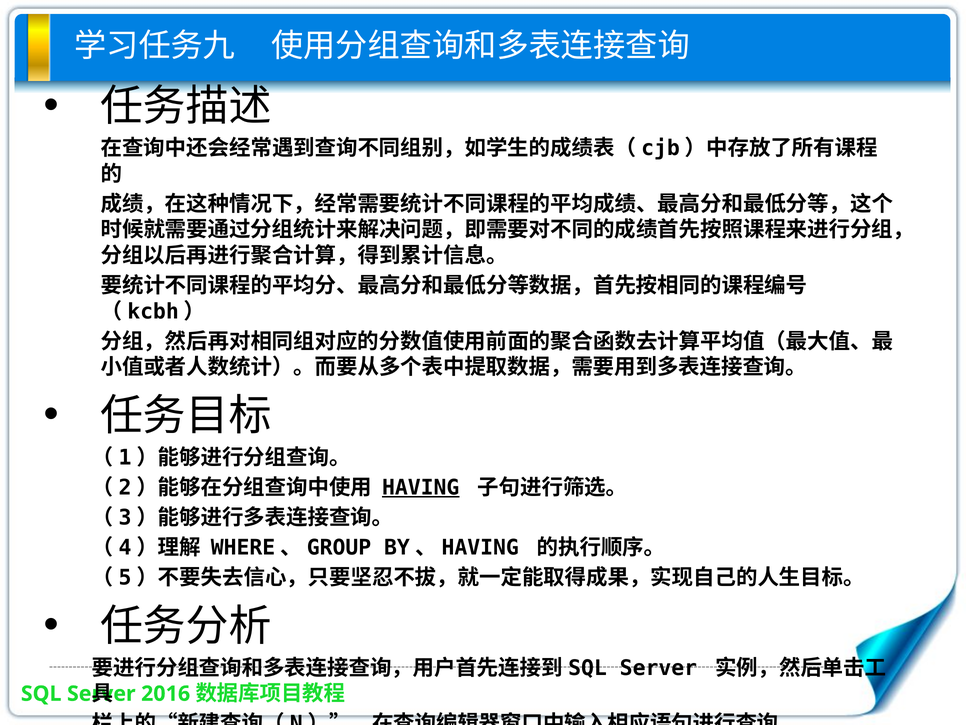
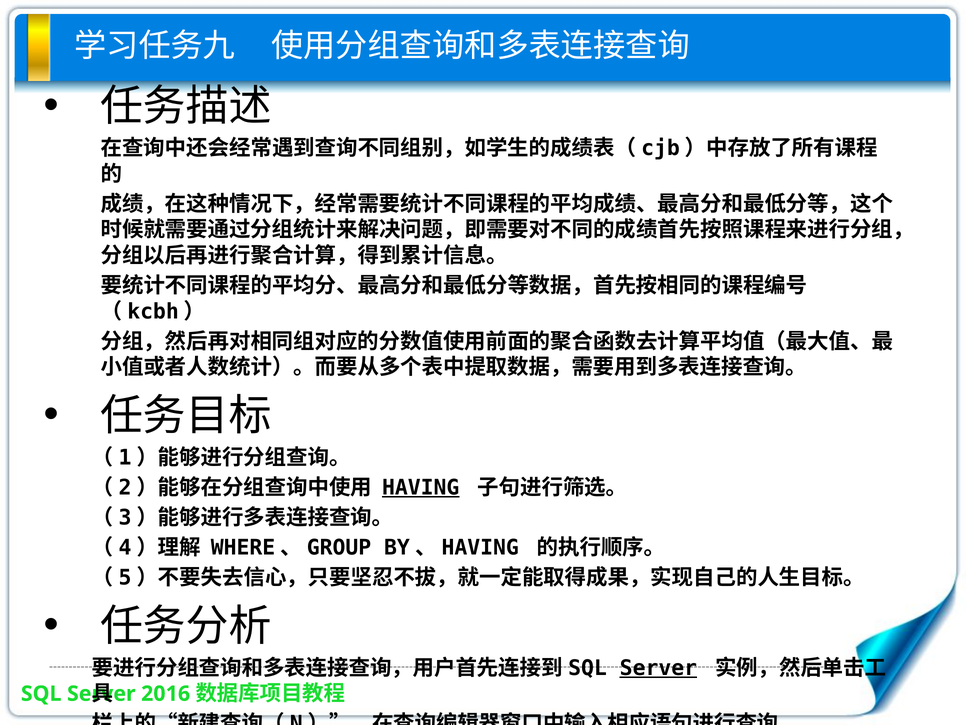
Server at (658, 668) underline: none -> present
